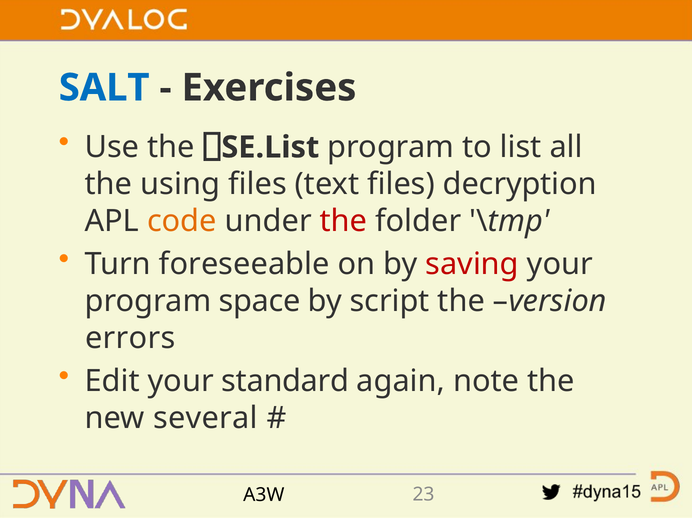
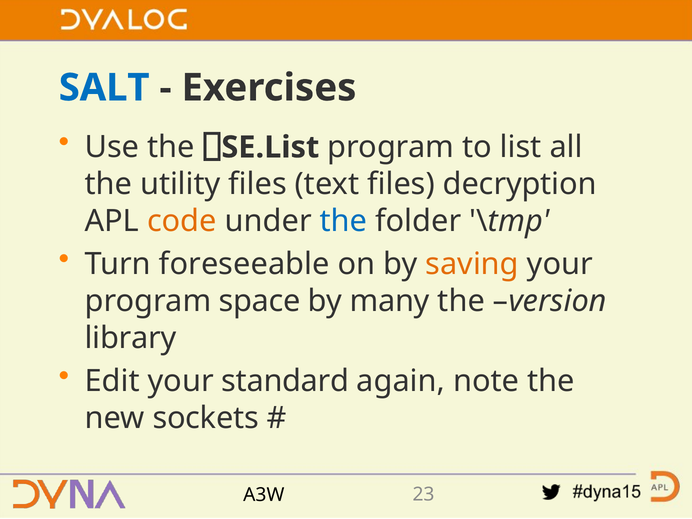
using: using -> utility
the at (343, 221) colour: red -> blue
saving colour: red -> orange
script: script -> many
errors: errors -> library
several: several -> sockets
